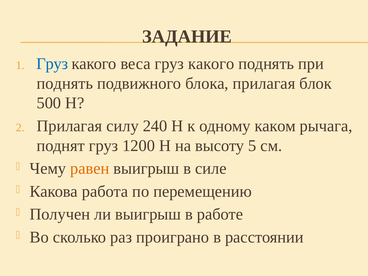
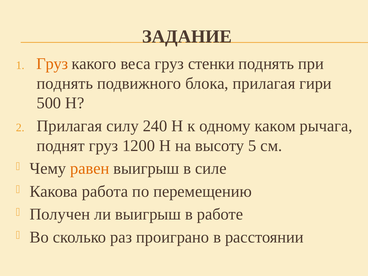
Груз at (52, 64) colour: blue -> orange
веса груз какого: какого -> стенки
блок: блок -> гири
